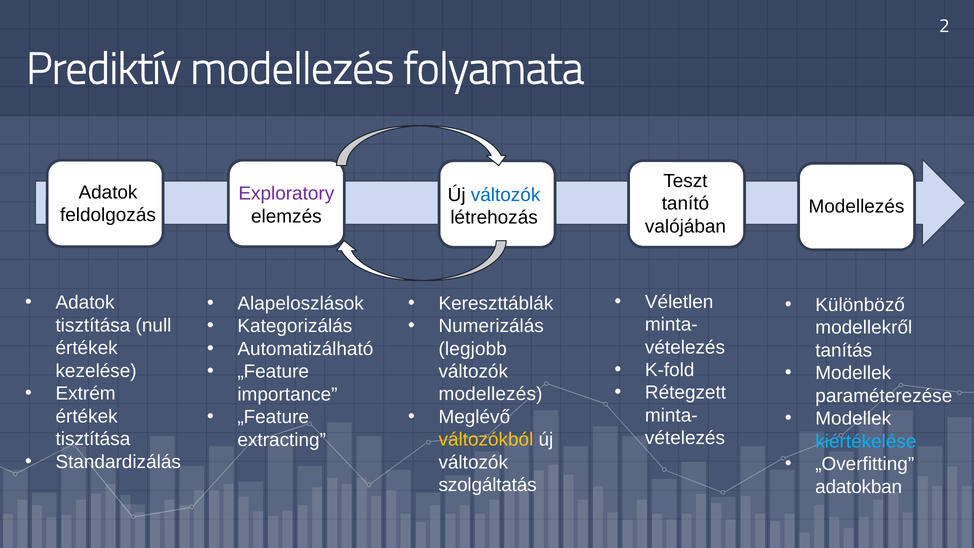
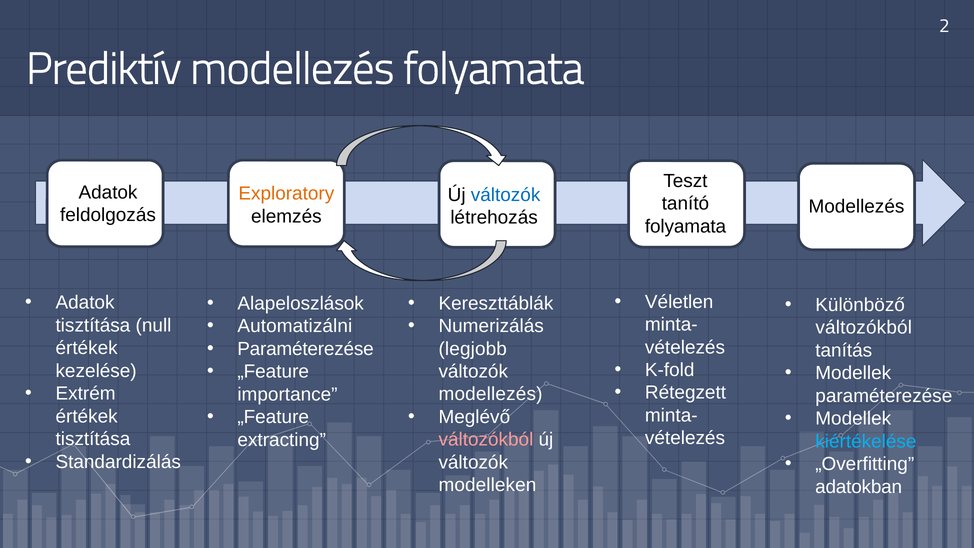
Exploratory colour: purple -> orange
valójában at (685, 226): valójában -> folyamata
Kategorizálás: Kategorizálás -> Automatizálni
modellekről at (864, 328): modellekről -> változókból
Automatizálható at (305, 349): Automatizálható -> Paraméterezése
változókból at (486, 440) colour: yellow -> pink
szolgáltatás: szolgáltatás -> modelleken
